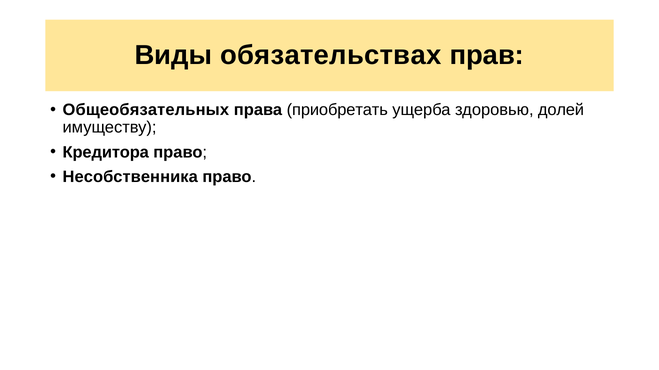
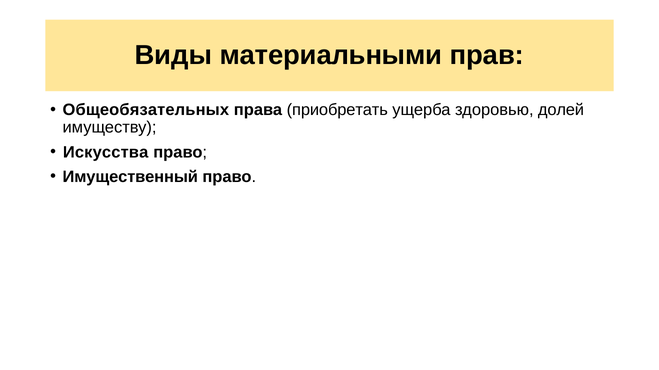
обязательствах: обязательствах -> материальными
Кредитора: Кредитора -> Искусства
Несобственника: Несобственника -> Имущественный
